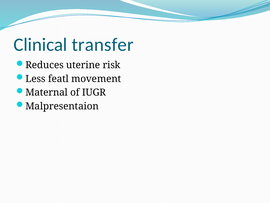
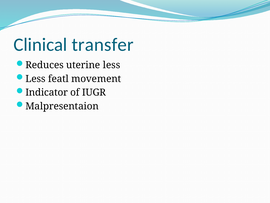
uterine risk: risk -> less
Maternal: Maternal -> Indicator
